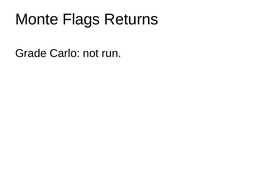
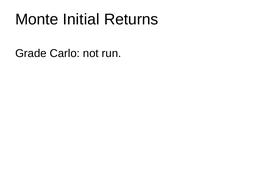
Flags: Flags -> Initial
